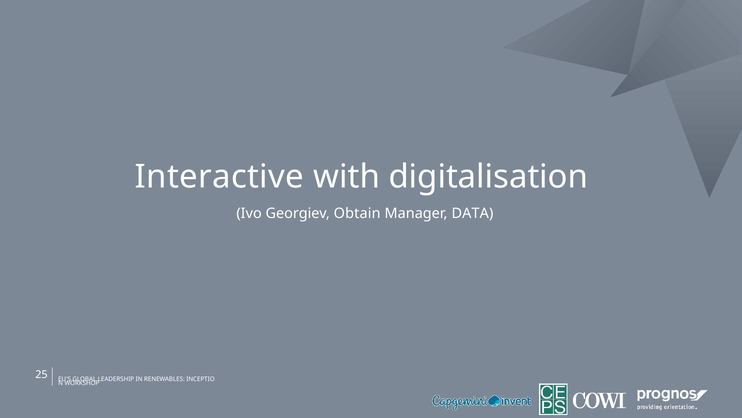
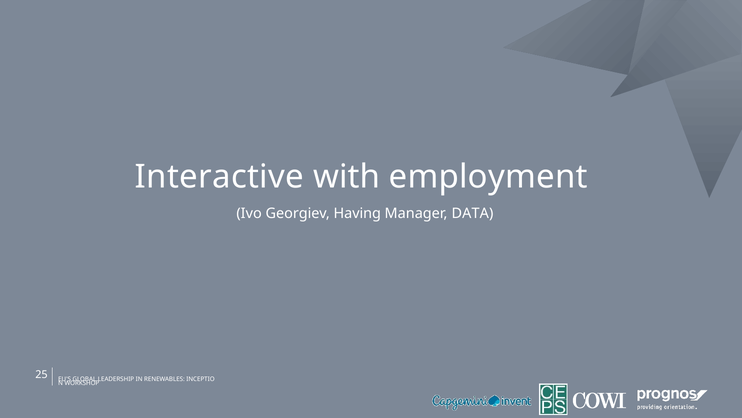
digitalisation: digitalisation -> employment
Obtain: Obtain -> Having
